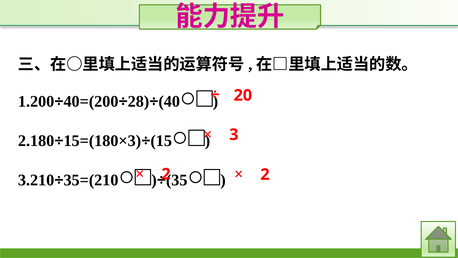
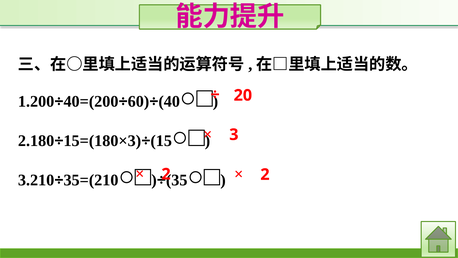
28: 28 -> 60
